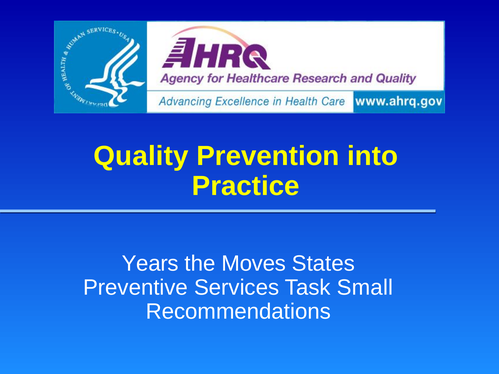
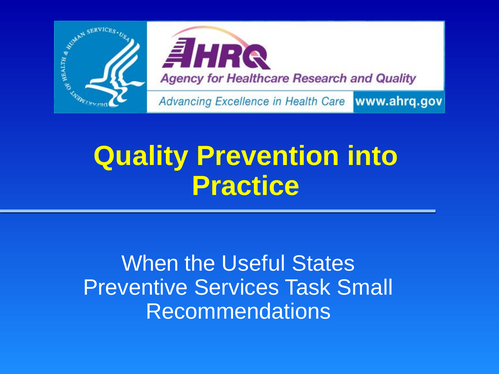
Years: Years -> When
Moves: Moves -> Useful
